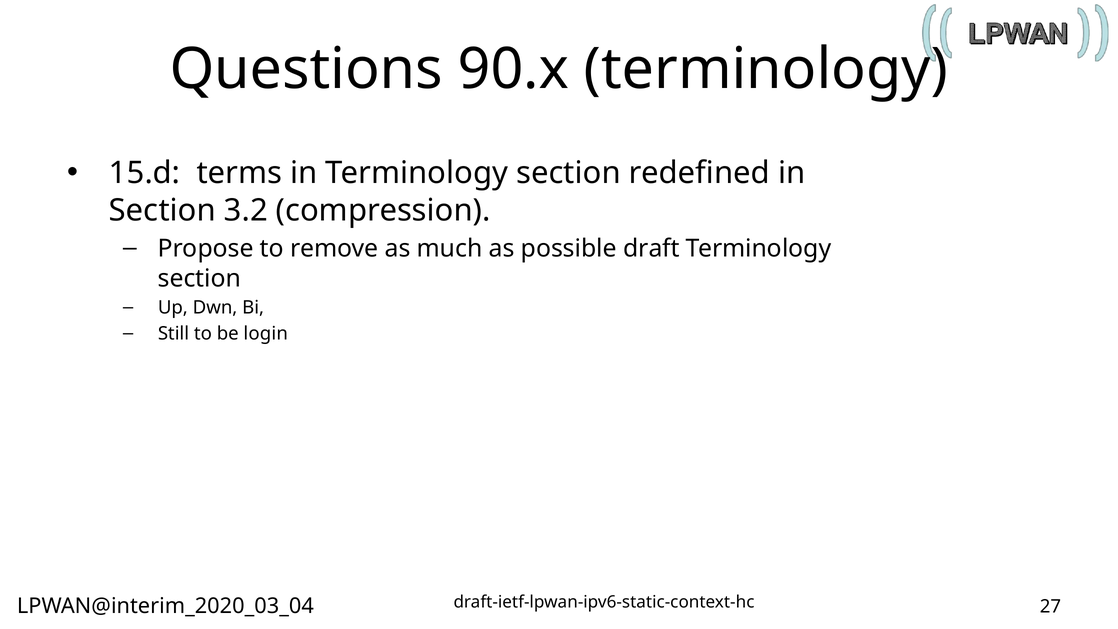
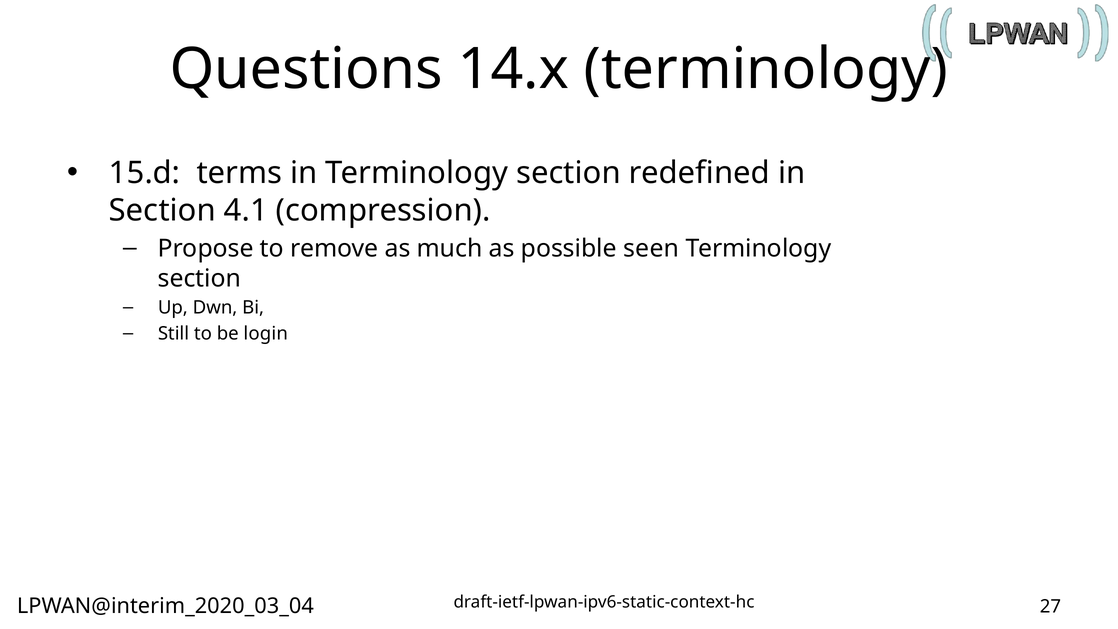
90.x: 90.x -> 14.x
3.2: 3.2 -> 4.1
draft: draft -> seen
